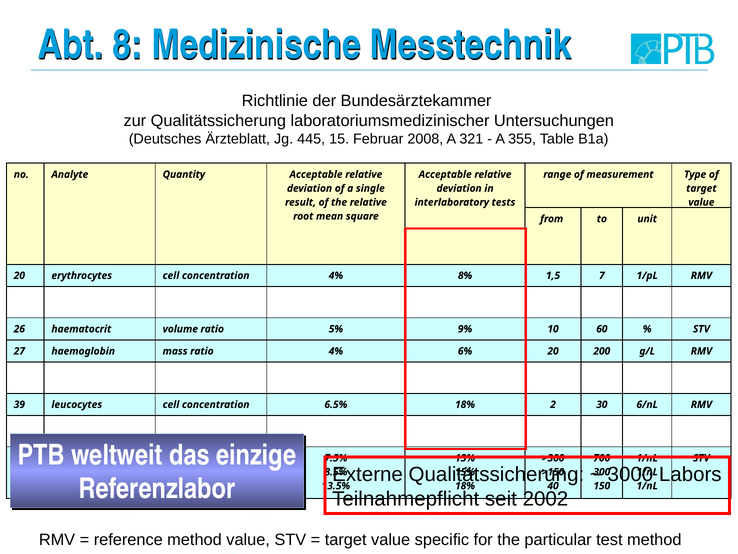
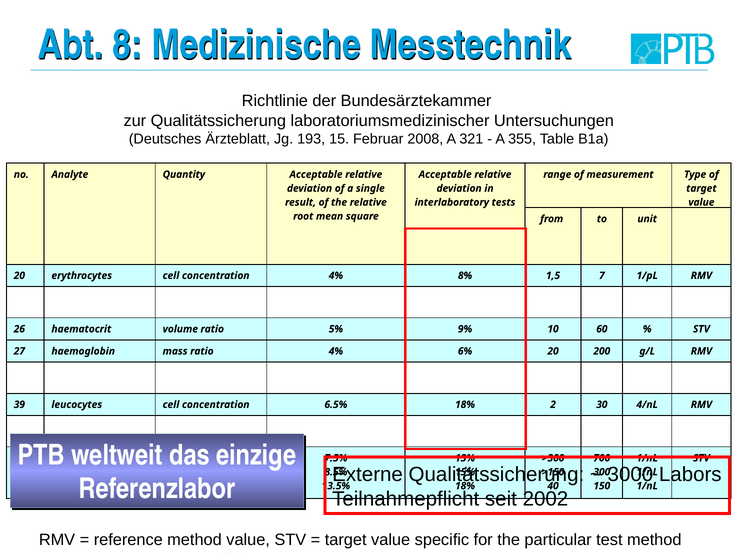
445: 445 -> 193
6/nL: 6/nL -> 4/nL
